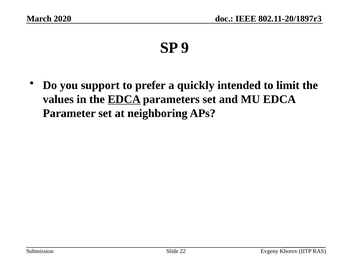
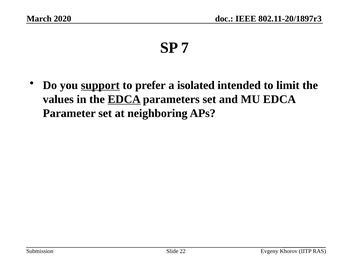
9: 9 -> 7
support underline: none -> present
quickly: quickly -> isolated
